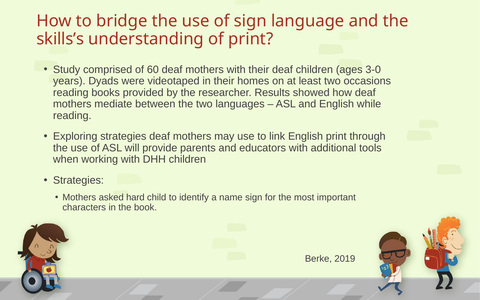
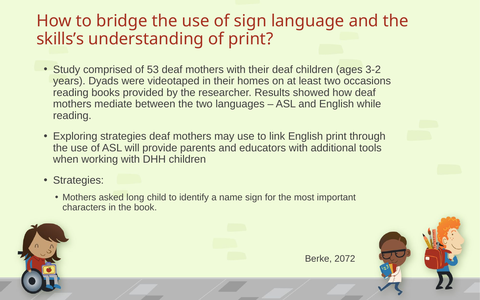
60: 60 -> 53
3-0: 3-0 -> 3-2
hard: hard -> long
2019: 2019 -> 2072
